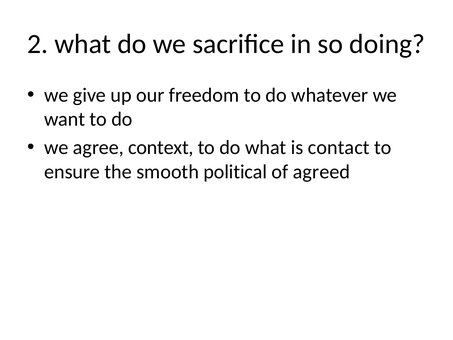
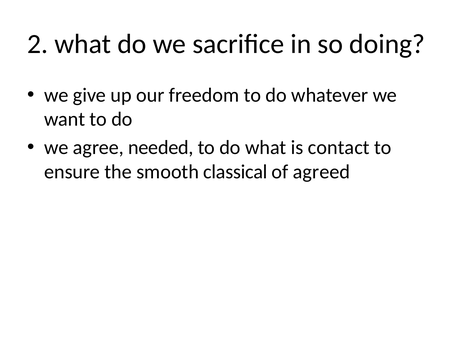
context: context -> needed
political: political -> classical
